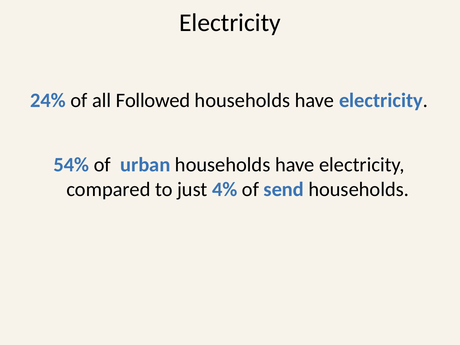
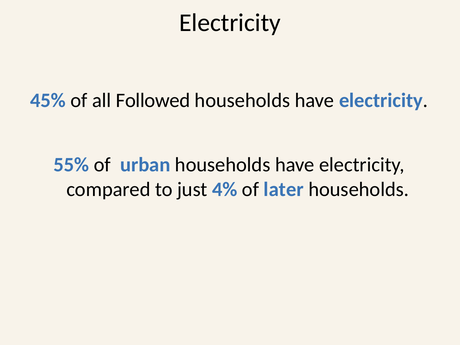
24%: 24% -> 45%
54%: 54% -> 55%
send: send -> later
